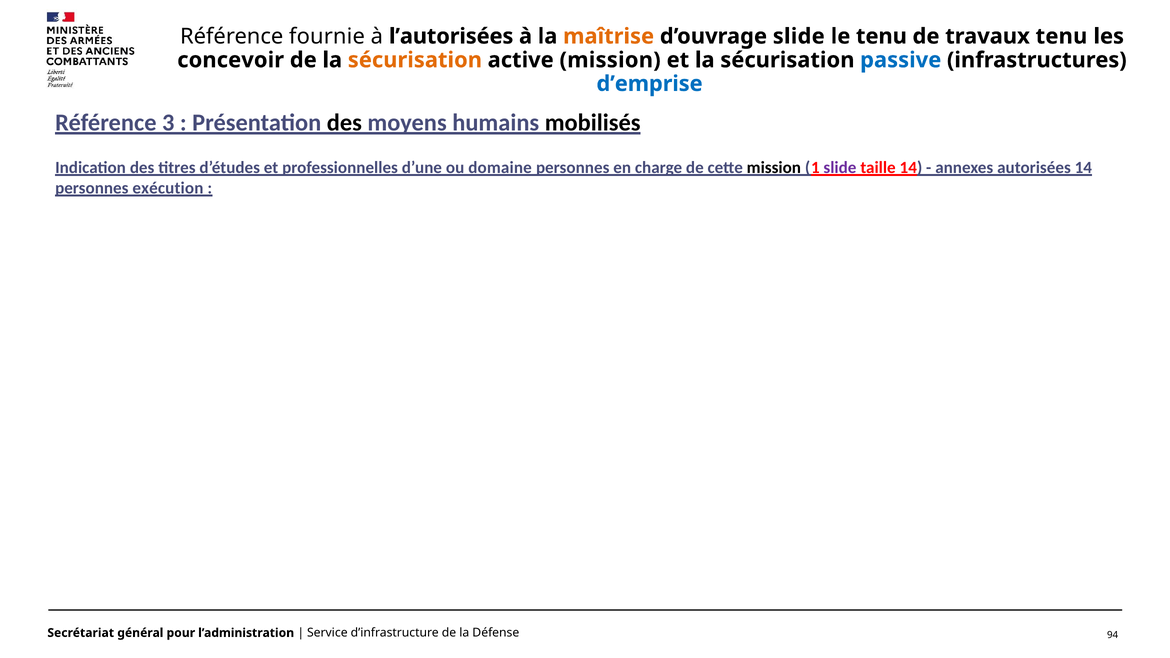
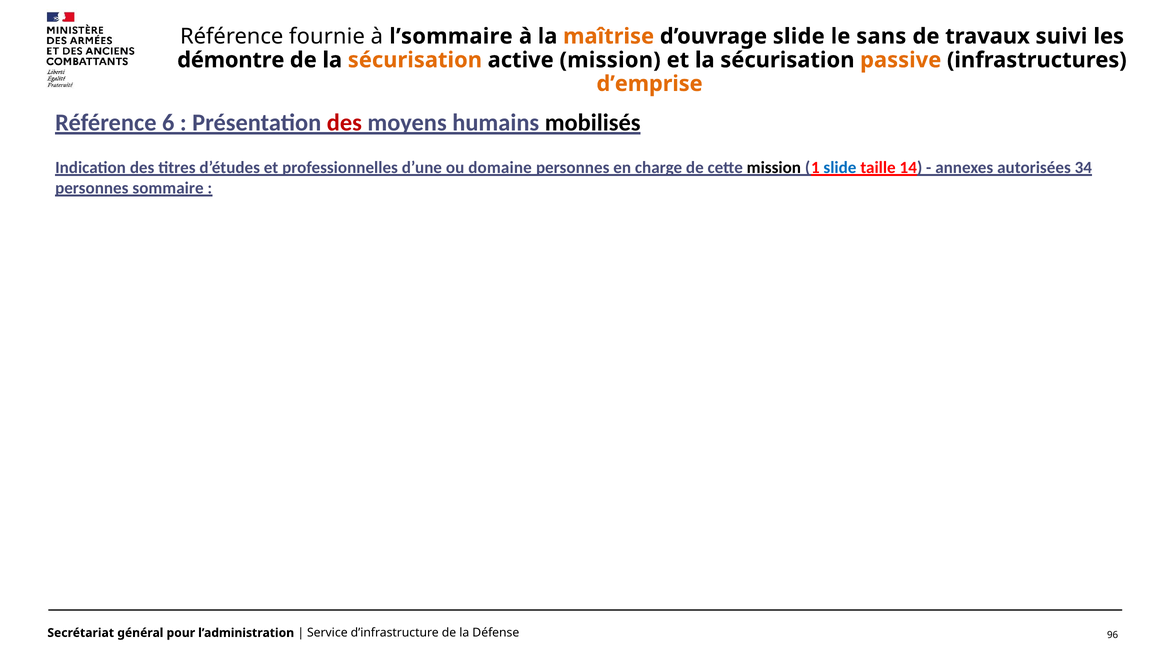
l’autorisées: l’autorisées -> l’sommaire
le tenu: tenu -> sans
travaux tenu: tenu -> suivi
concevoir: concevoir -> démontre
passive colour: blue -> orange
d’emprise colour: blue -> orange
3: 3 -> 6
des at (344, 123) colour: black -> red
slide at (840, 168) colour: purple -> blue
autorisées 14: 14 -> 34
exécution: exécution -> sommaire
94: 94 -> 96
